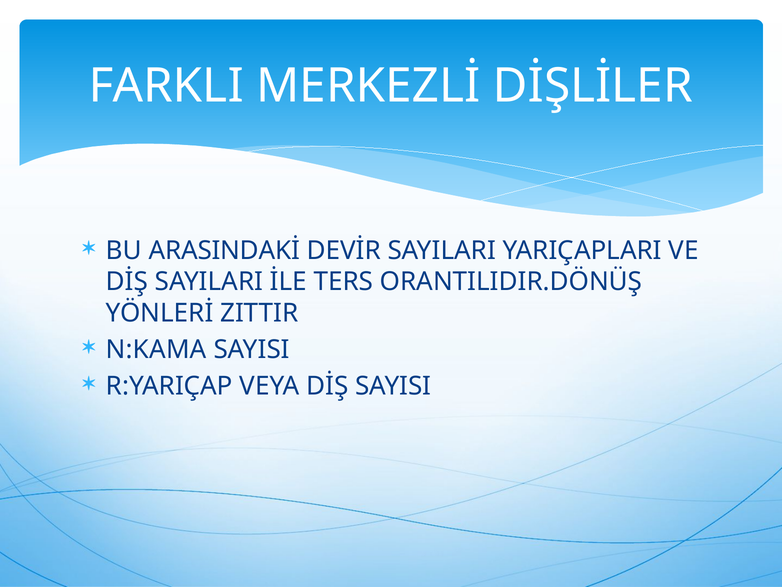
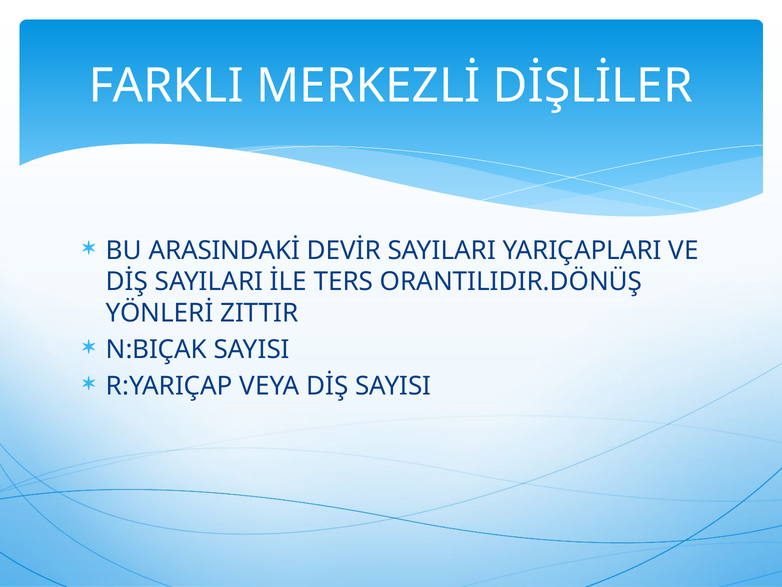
N:KAMA: N:KAMA -> N:BIÇAK
